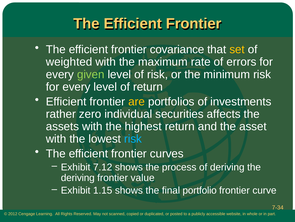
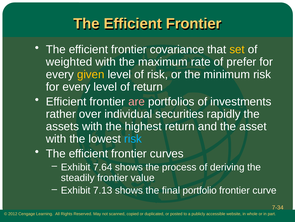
errors: errors -> prefer
given colour: light green -> yellow
are colour: yellow -> pink
zero: zero -> over
affects: affects -> rapidly
7.12: 7.12 -> 7.64
deriving at (78, 177): deriving -> steadily
1.15: 1.15 -> 7.13
